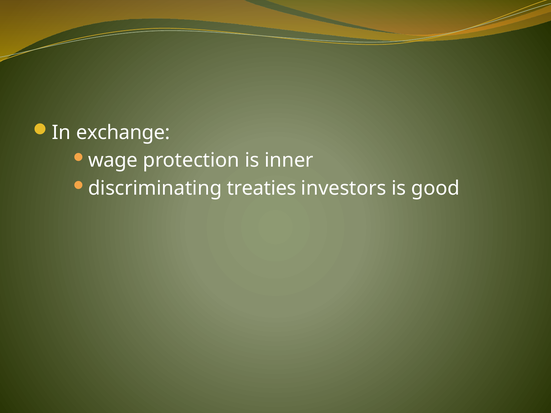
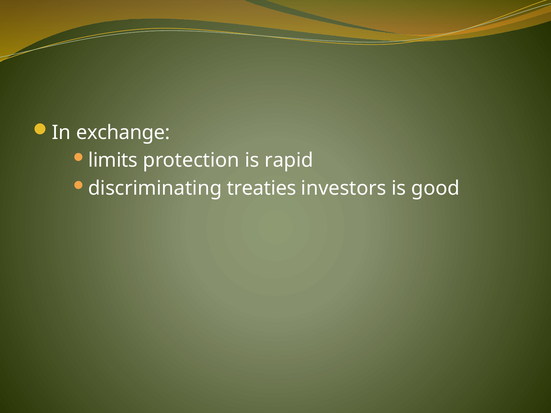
wage: wage -> limits
inner: inner -> rapid
